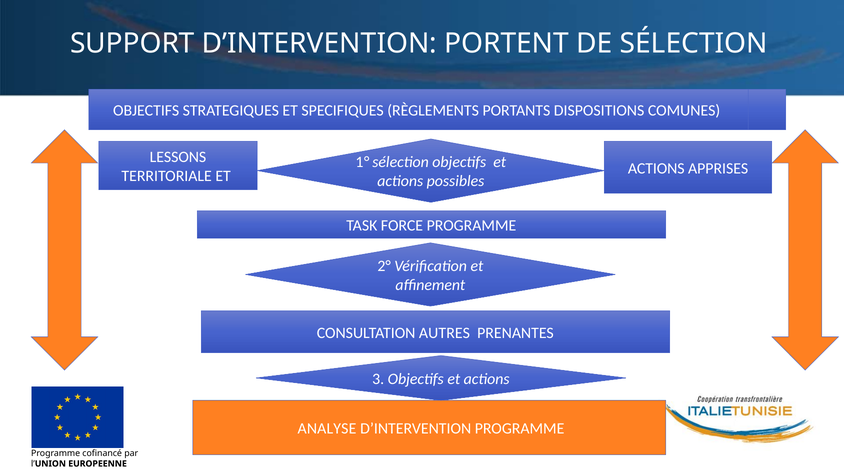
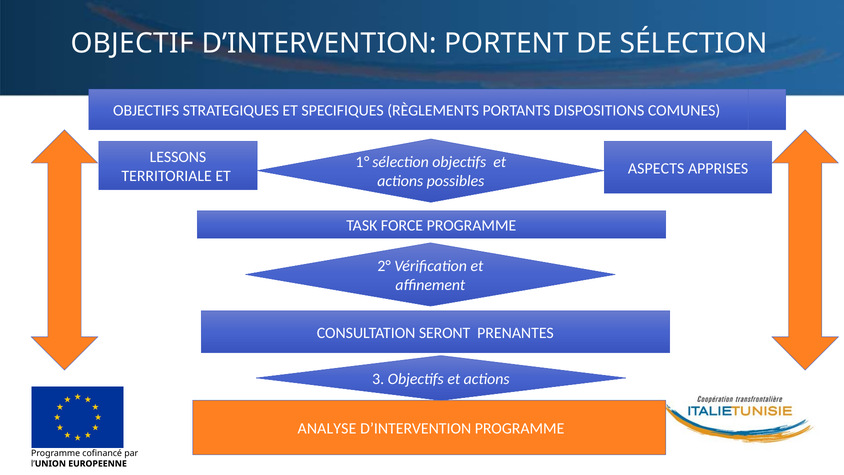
SUPPORT: SUPPORT -> OBJECTIF
ACTIONS at (656, 168): ACTIONS -> ASPECTS
AUTRES: AUTRES -> SERONT
